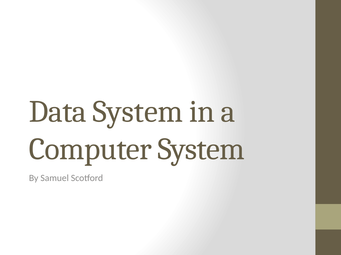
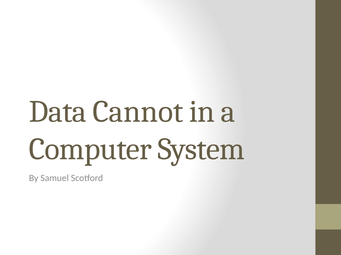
Data System: System -> Cannot
